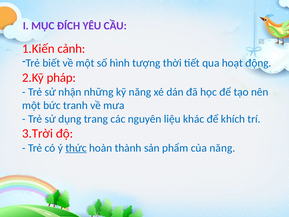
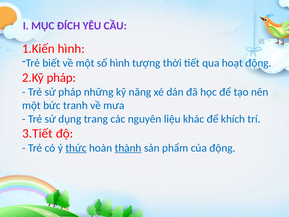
1.Kiến cảnh: cảnh -> hình
sử nhận: nhận -> pháp
3.Trời: 3.Trời -> 3.Tiết
thành underline: none -> present
của năng: năng -> động
